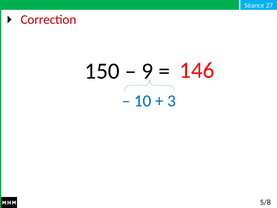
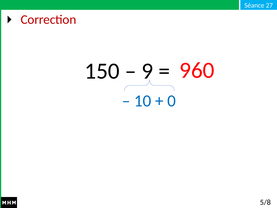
146: 146 -> 960
3: 3 -> 0
